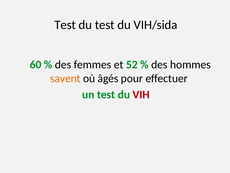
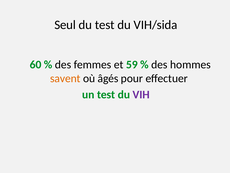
Test at (65, 25): Test -> Seul
52: 52 -> 59
VIH colour: red -> purple
